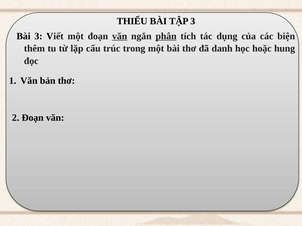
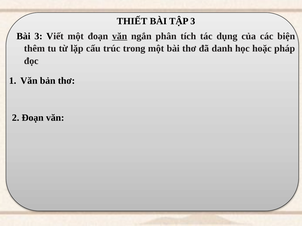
THIẾU: THIẾU -> THIẾT
phân underline: present -> none
hung: hung -> pháp
